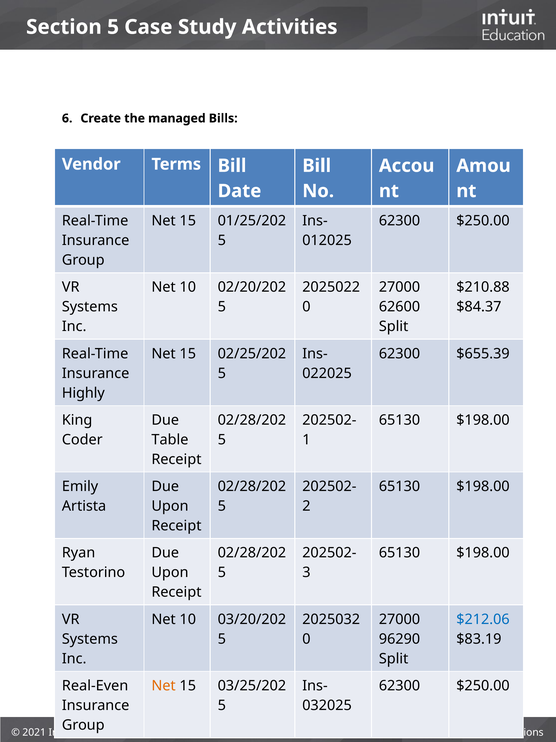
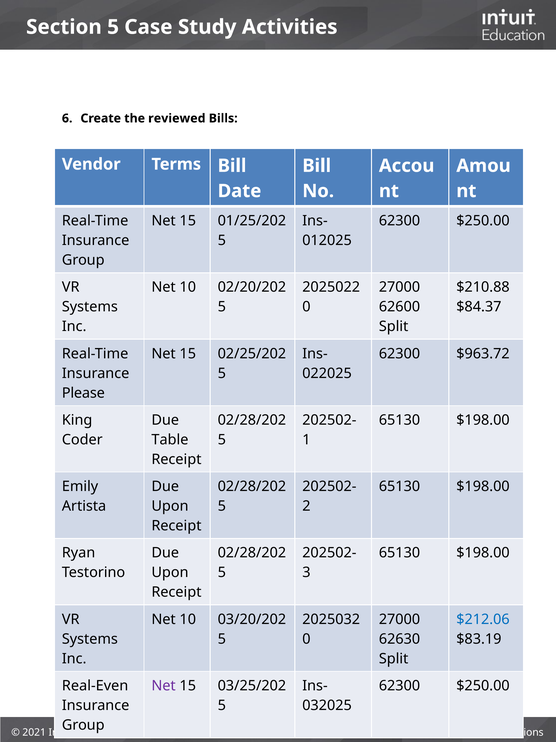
managed: managed -> reviewed
$655.39: $655.39 -> $963.72
Highly: Highly -> Please
96290: 96290 -> 62630
Net at (164, 685) colour: orange -> purple
